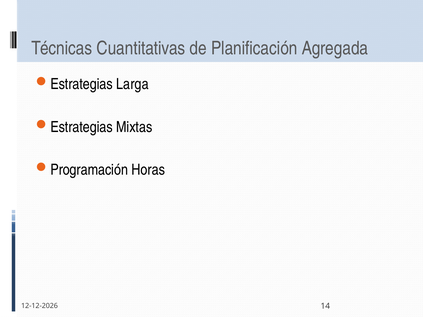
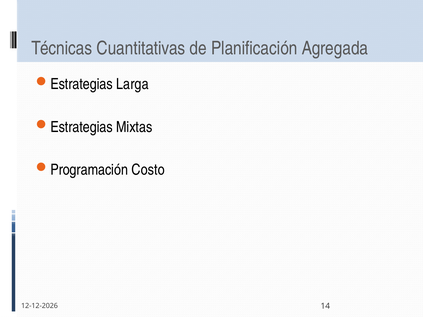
Horas: Horas -> Costo
